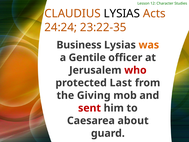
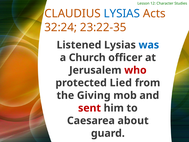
LYSIAS at (122, 14) colour: black -> blue
24:24: 24:24 -> 32:24
Business: Business -> Listened
was colour: orange -> blue
Gentile: Gentile -> Church
Last: Last -> Lied
